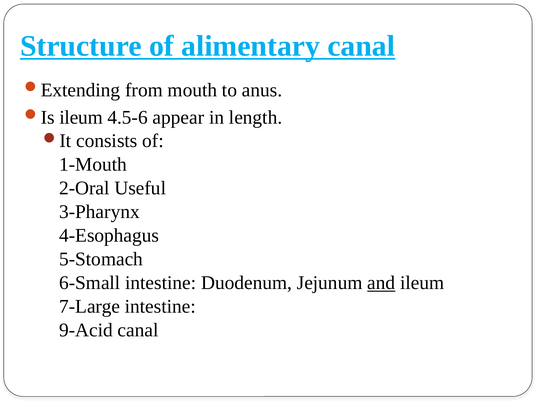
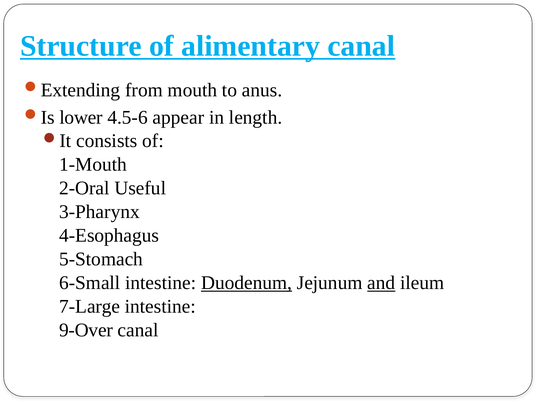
ileum at (81, 118): ileum -> lower
Duodenum underline: none -> present
9-Acid: 9-Acid -> 9-Over
